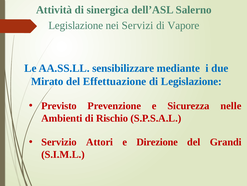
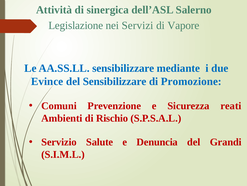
Mirato: Mirato -> Evince
del Effettuazione: Effettuazione -> Sensibilizzare
di Legislazione: Legislazione -> Promozione
Previsto: Previsto -> Comuni
nelle: nelle -> reati
Attori: Attori -> Salute
Direzione: Direzione -> Denuncia
